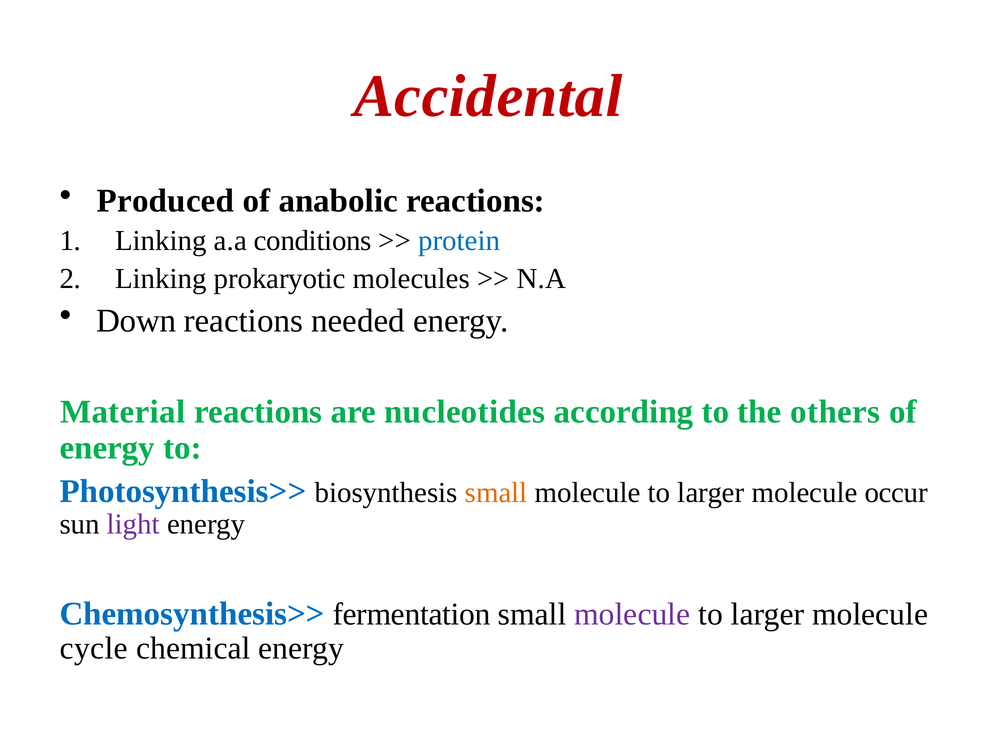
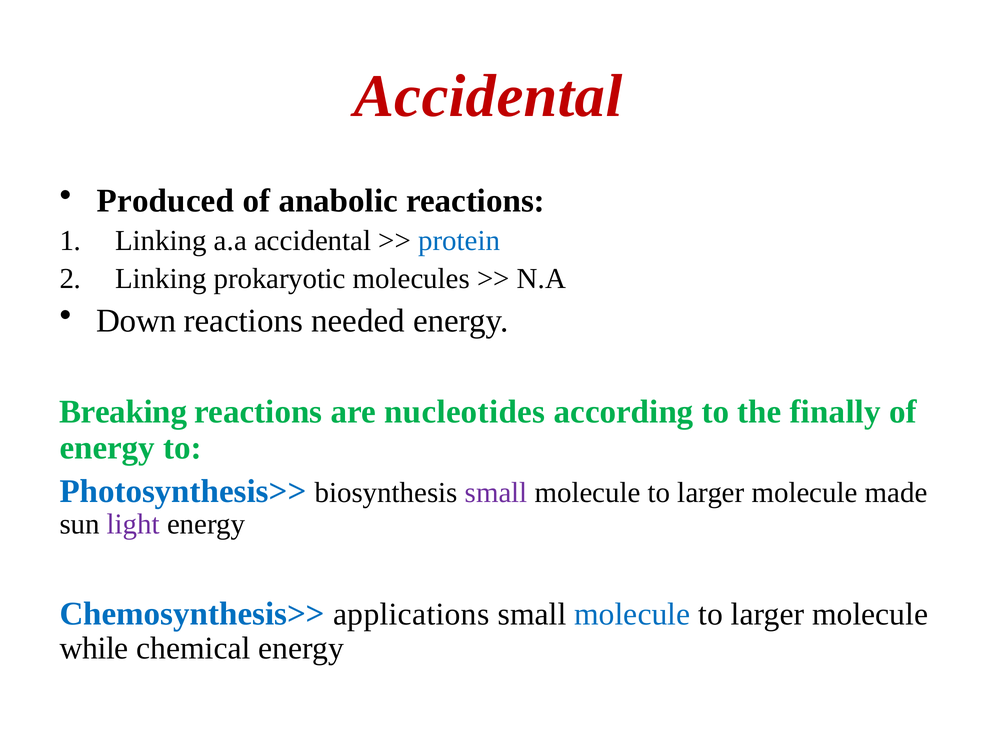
a.a conditions: conditions -> accidental
Material: Material -> Breaking
others: others -> finally
small at (496, 493) colour: orange -> purple
occur: occur -> made
fermentation: fermentation -> applications
molecule at (632, 614) colour: purple -> blue
cycle: cycle -> while
